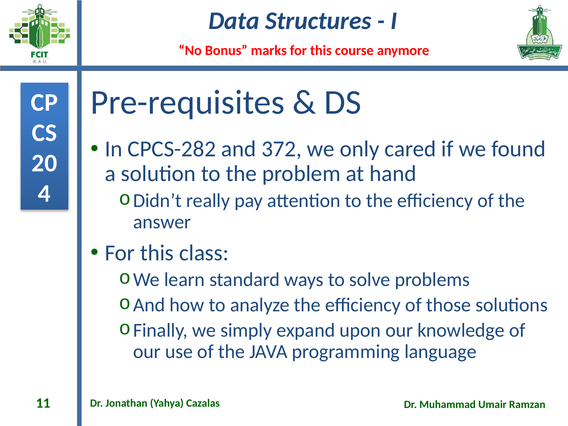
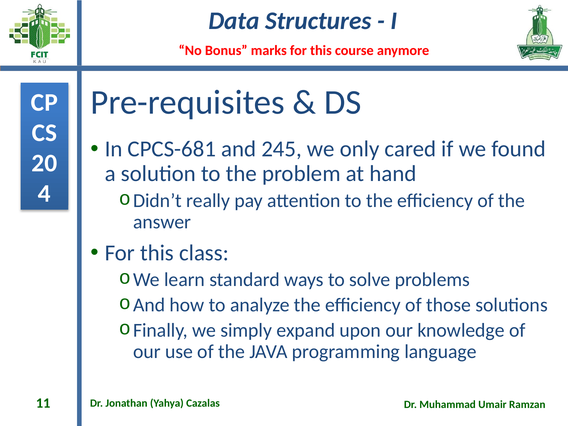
CPCS-282: CPCS-282 -> CPCS-681
372: 372 -> 245
